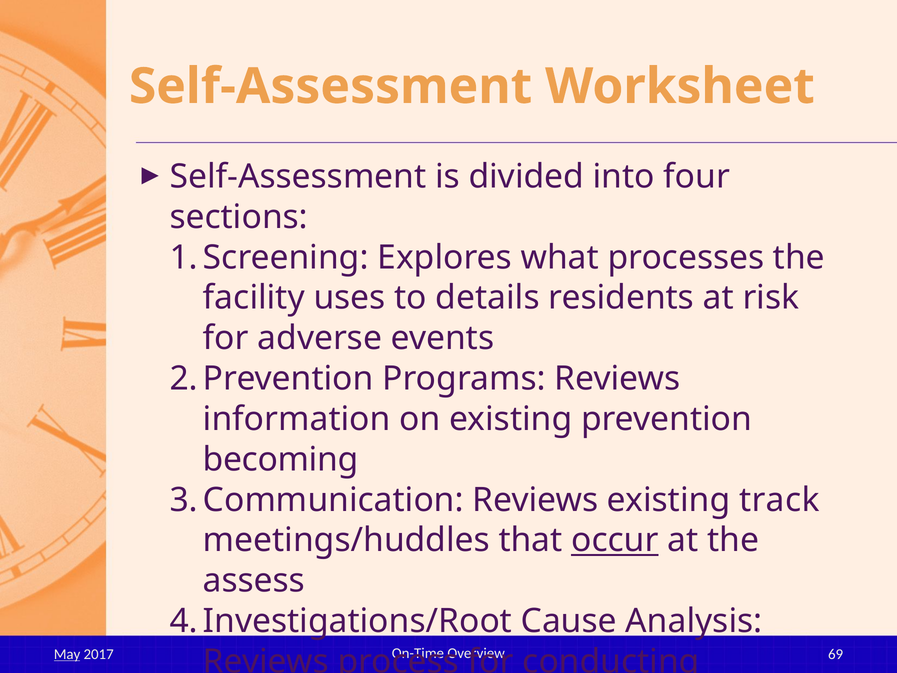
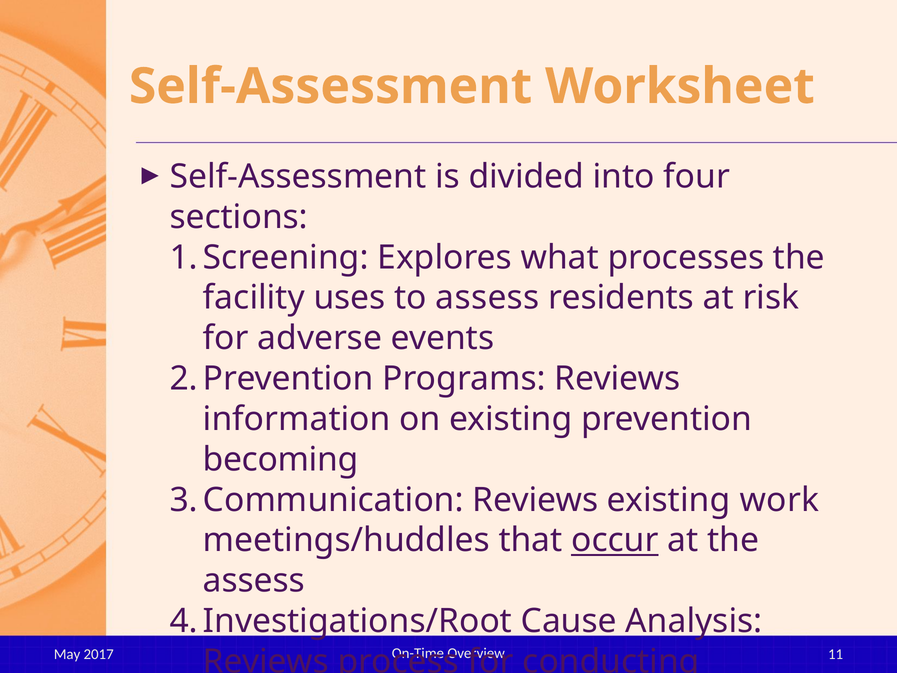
to details: details -> assess
track: track -> work
69: 69 -> 11
May underline: present -> none
